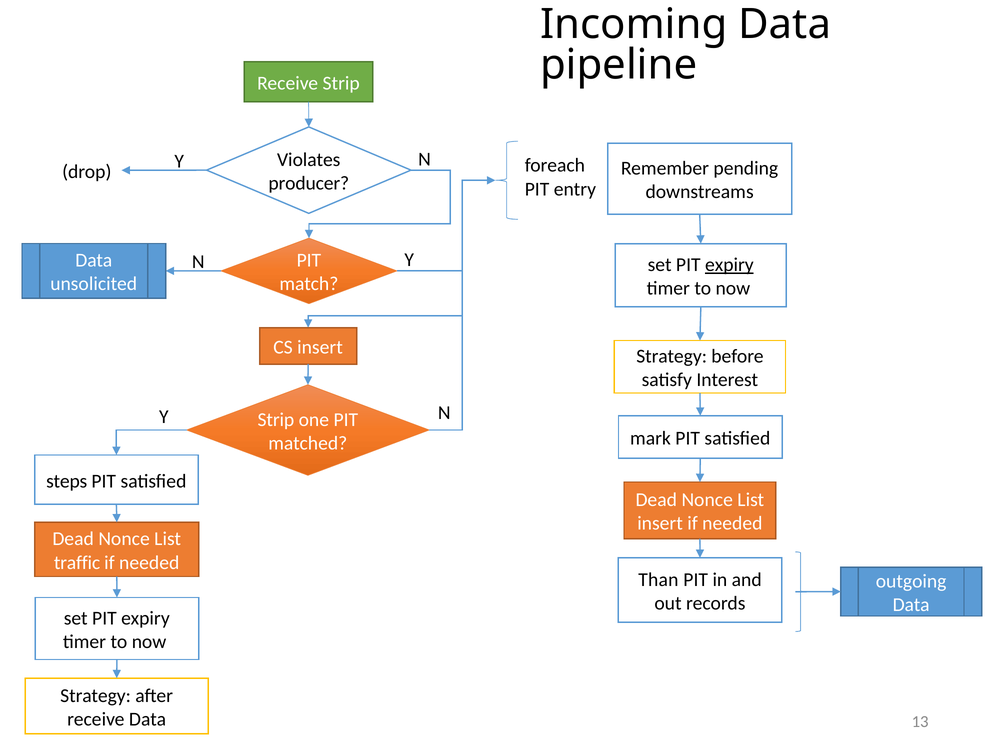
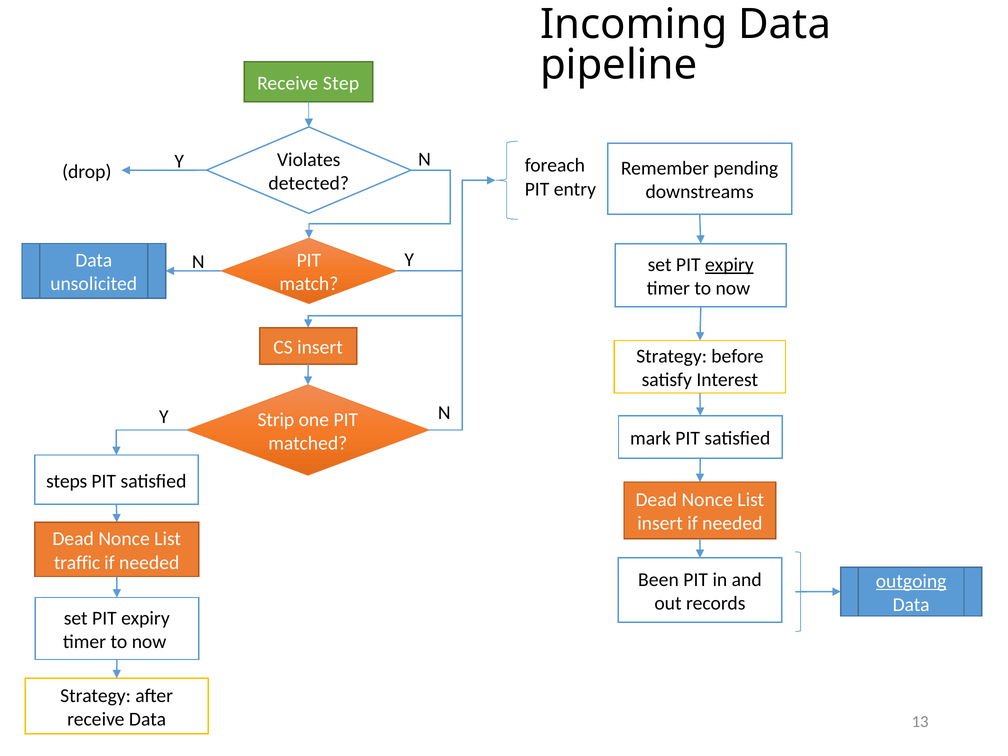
Receive Strip: Strip -> Step
producer: producer -> detected
Than: Than -> Been
outgoing underline: none -> present
